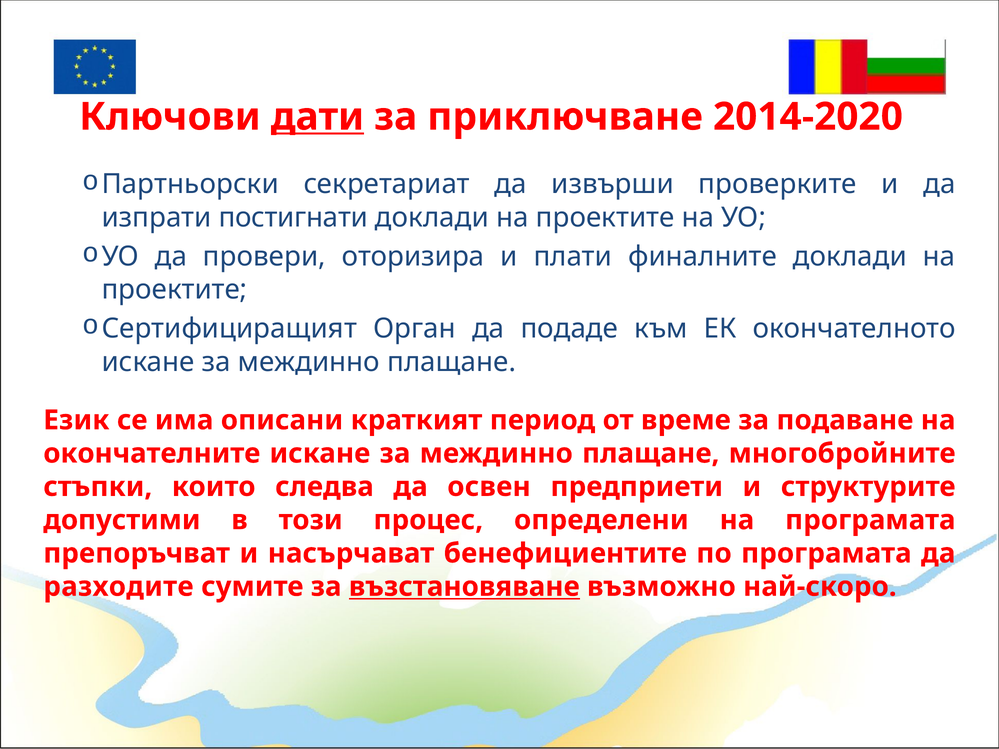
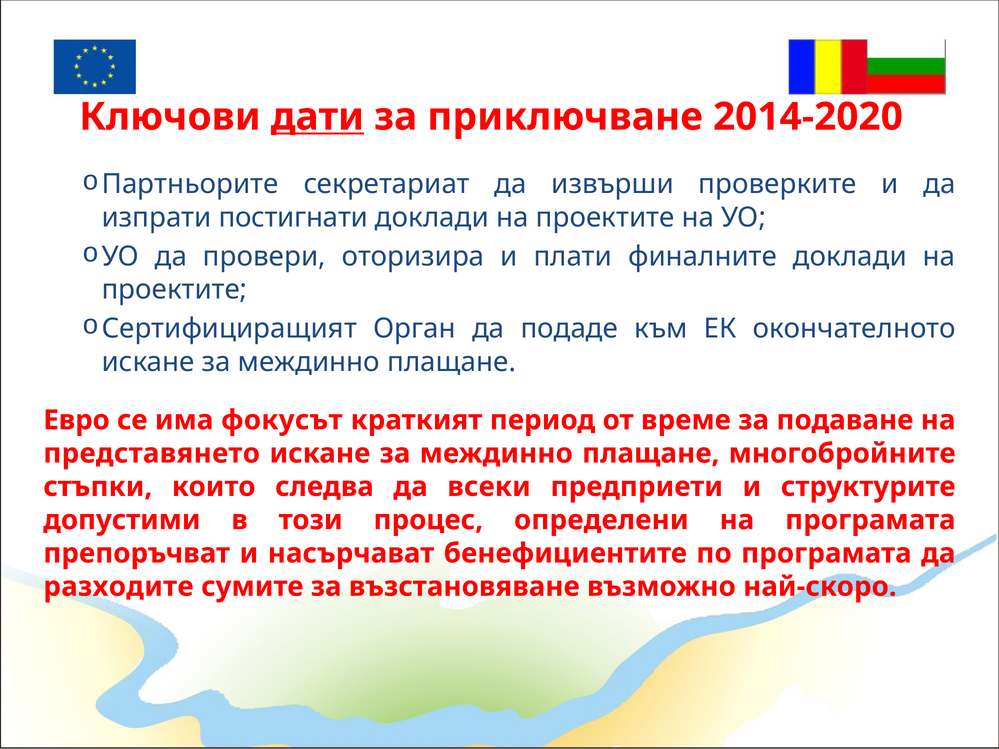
Партньорски: Партньорски -> Партньорите
Език: Език -> Евро
описани: описани -> фокусът
окончателните: окончателните -> представянето
освен: освен -> всеки
възстановяване underline: present -> none
